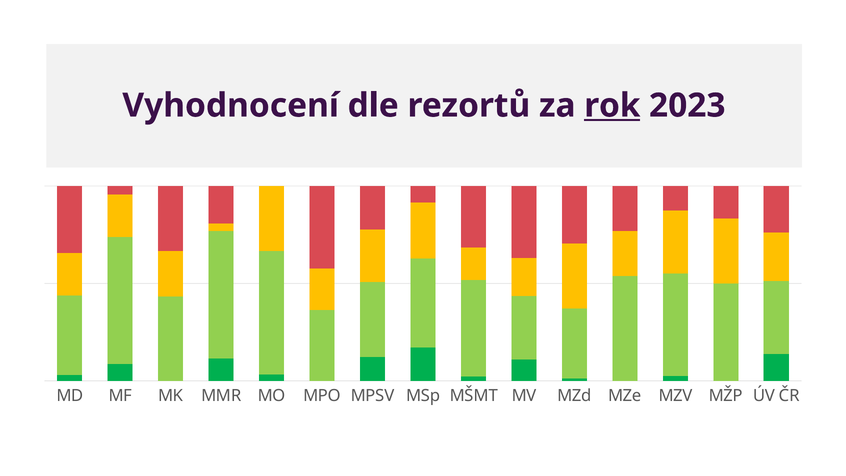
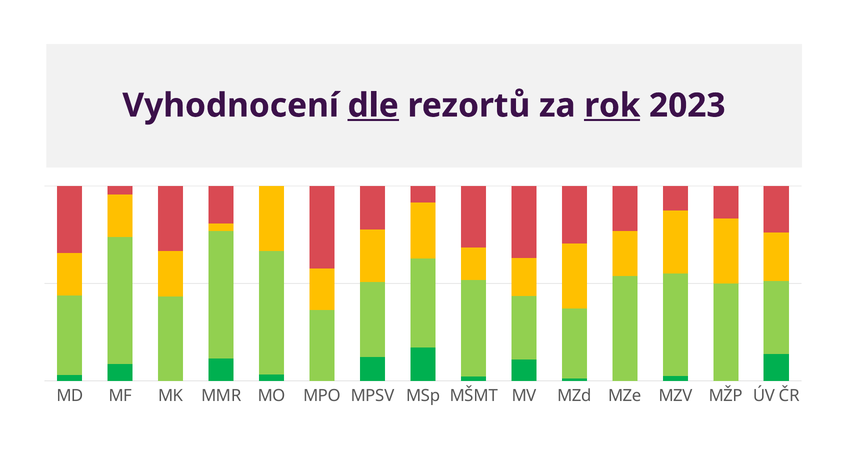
dle underline: none -> present
